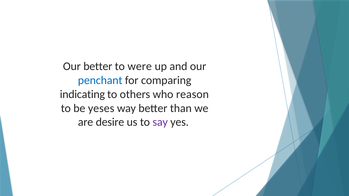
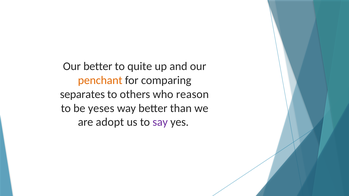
were: were -> quite
penchant colour: blue -> orange
indicating: indicating -> separates
desire: desire -> adopt
